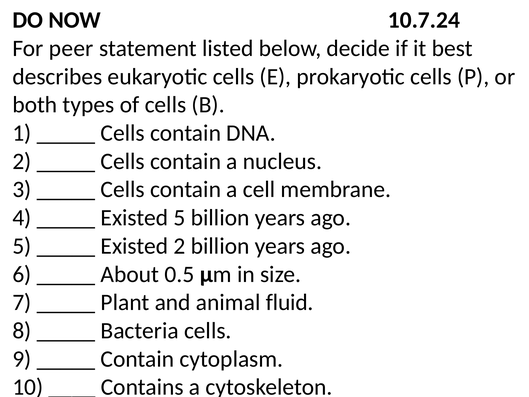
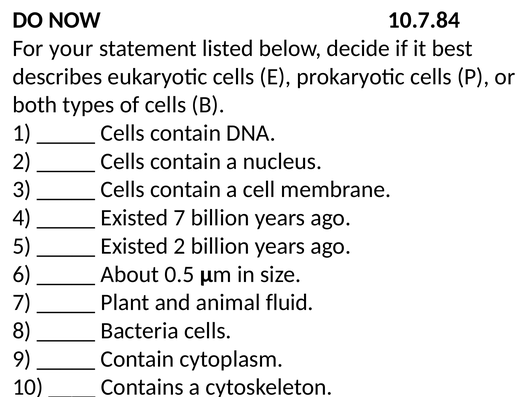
10.7.24: 10.7.24 -> 10.7.84
peer: peer -> your
Existed 5: 5 -> 7
